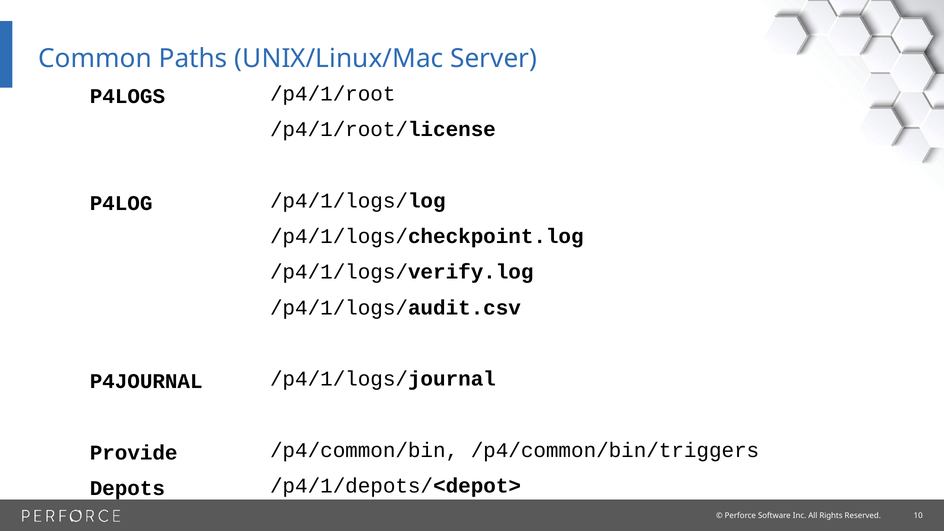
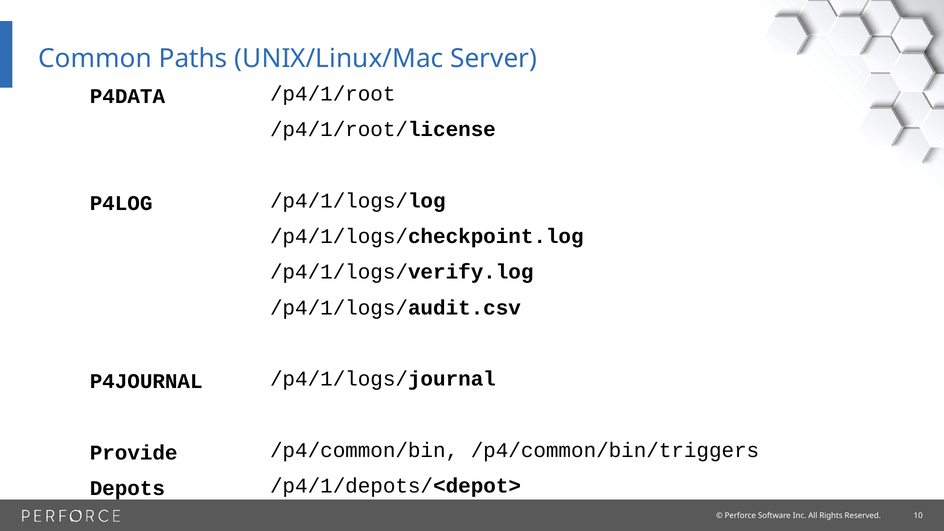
P4LOGS: P4LOGS -> P4DATA
